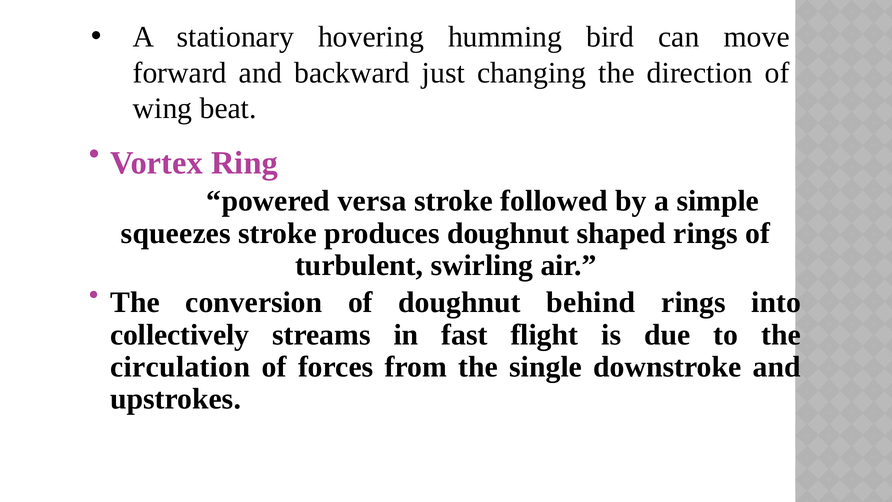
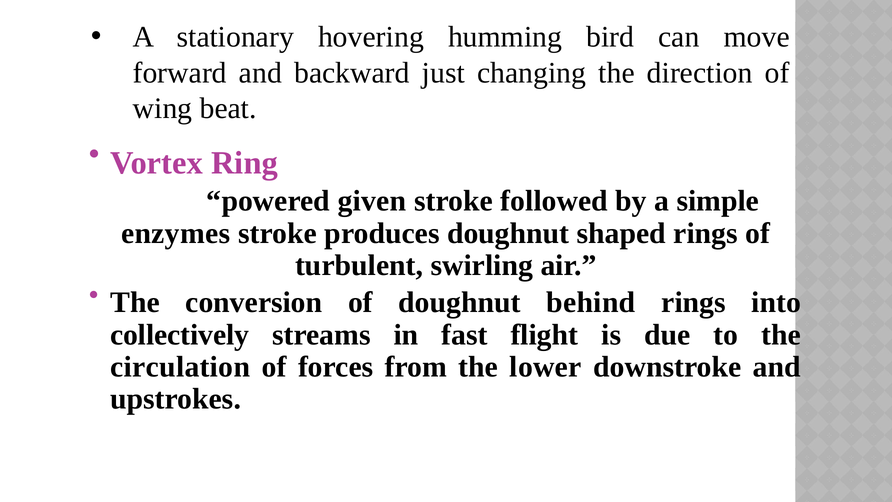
versa: versa -> given
squeezes: squeezes -> enzymes
single: single -> lower
